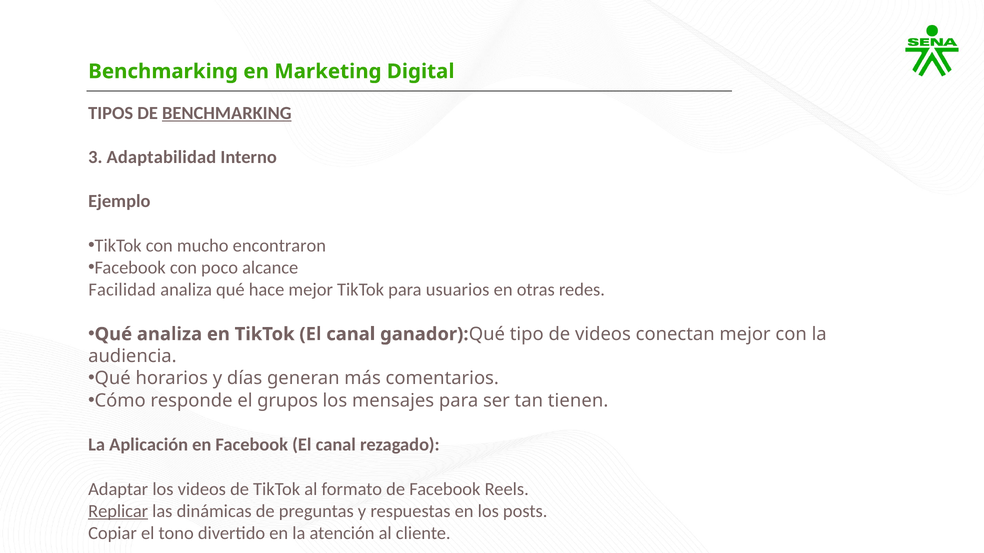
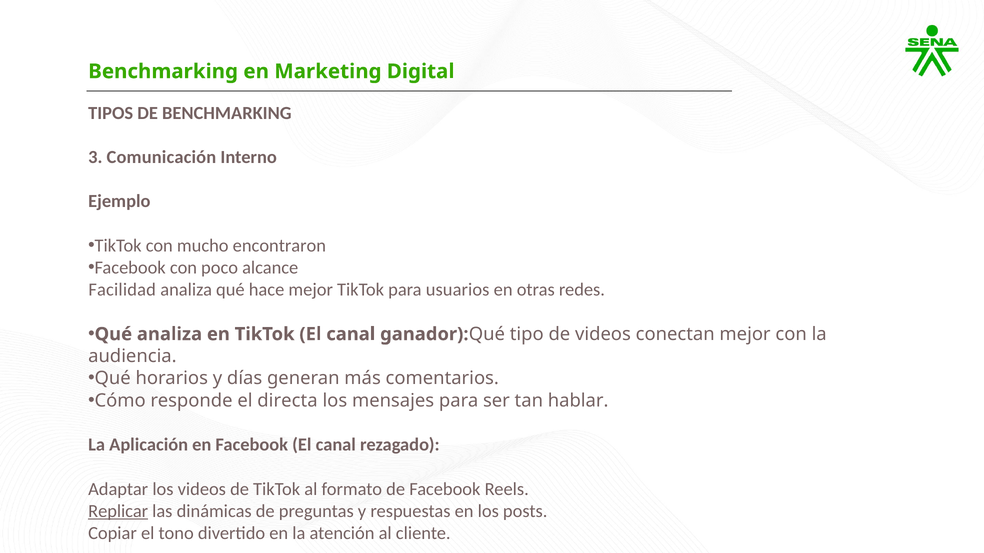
BENCHMARKING at (227, 113) underline: present -> none
Adaptabilidad: Adaptabilidad -> Comunicación
grupos: grupos -> directa
tienen: tienen -> hablar
